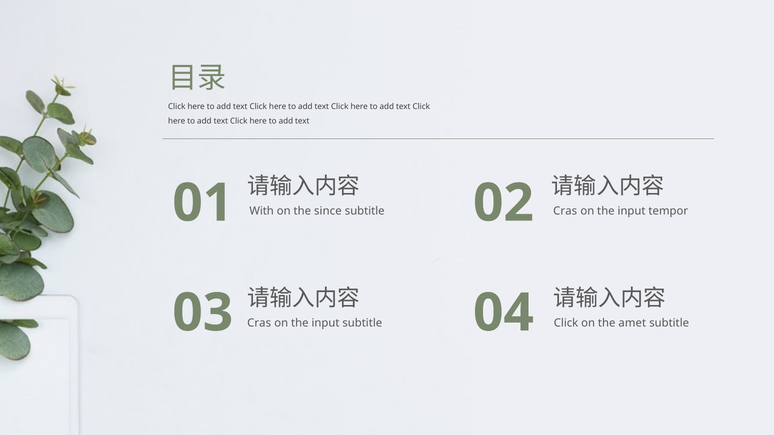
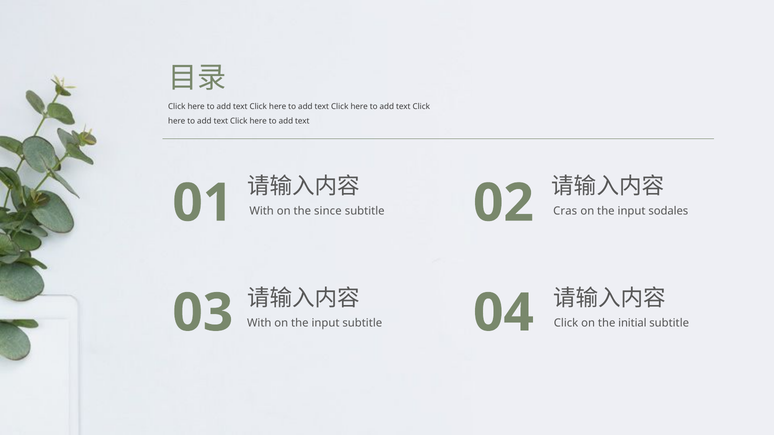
tempor: tempor -> sodales
Cras at (259, 323): Cras -> With
amet: amet -> initial
